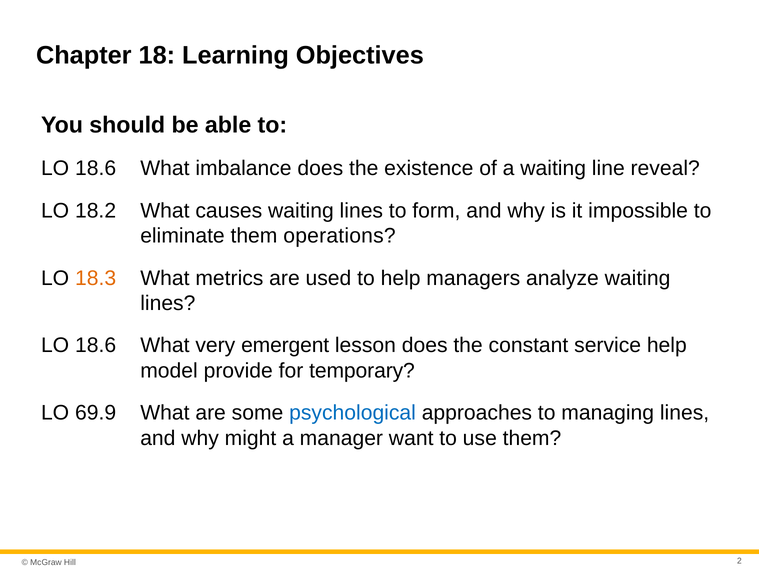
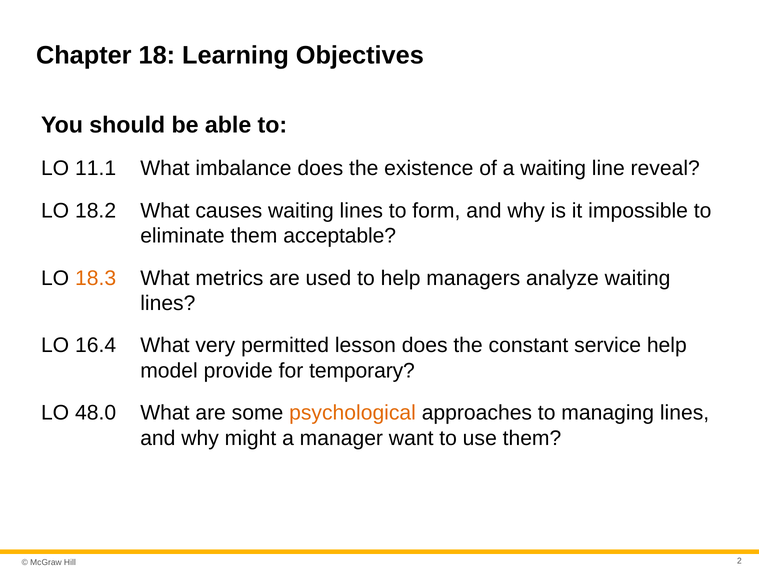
18.6 at (96, 169): 18.6 -> 11.1
operations: operations -> acceptable
18.6 at (96, 346): 18.6 -> 16.4
emergent: emergent -> permitted
69.9: 69.9 -> 48.0
psychological colour: blue -> orange
